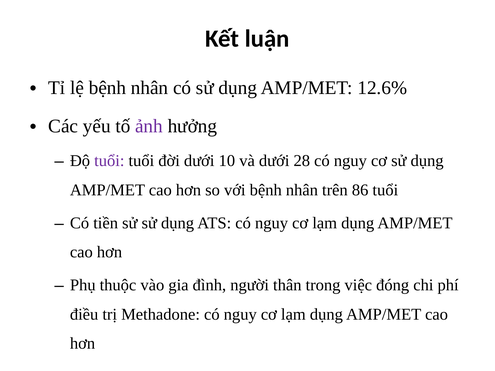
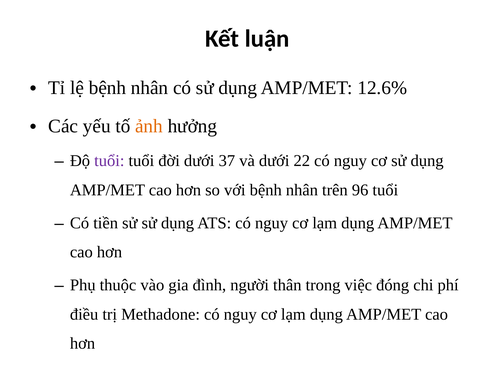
ảnh colour: purple -> orange
10: 10 -> 37
28: 28 -> 22
86: 86 -> 96
